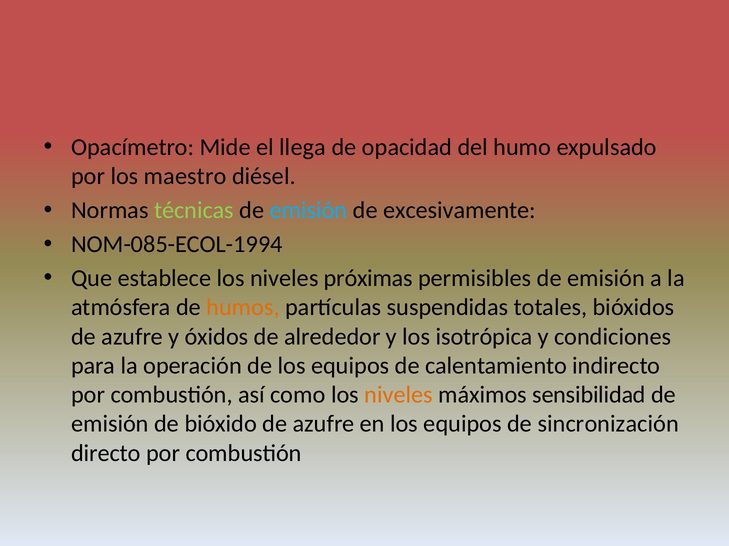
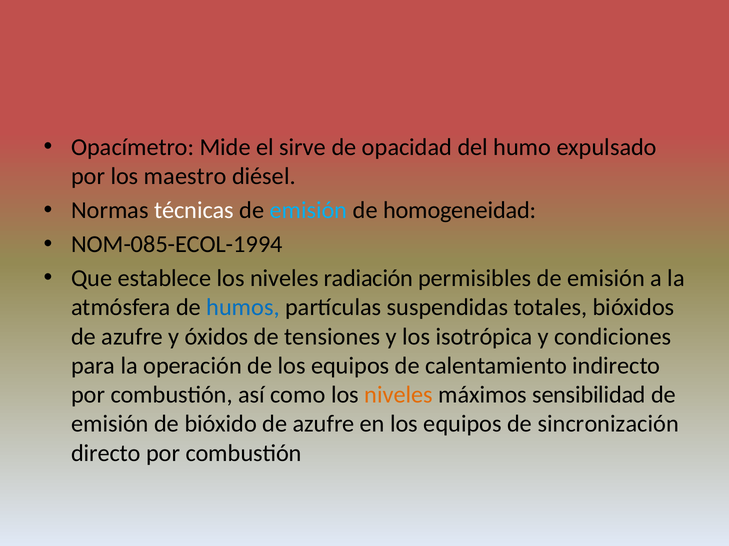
llega: llega -> sirve
técnicas colour: light green -> white
excesivamente: excesivamente -> homogeneidad
próximas: próximas -> radiación
humos colour: orange -> blue
alrededor: alrededor -> tensiones
